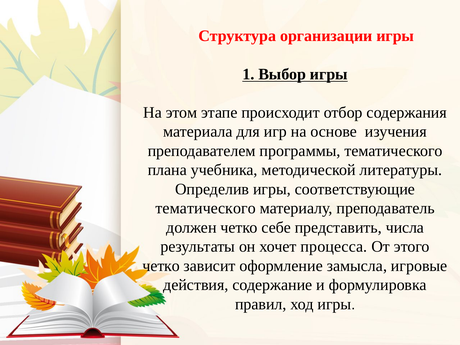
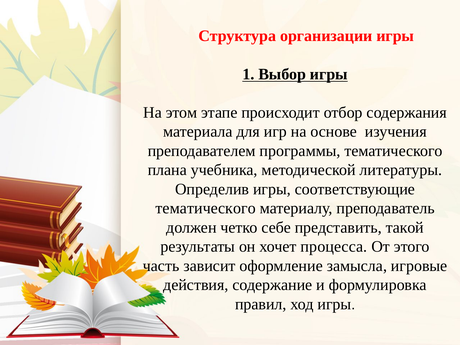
числа: числа -> такой
четко at (161, 266): четко -> часть
